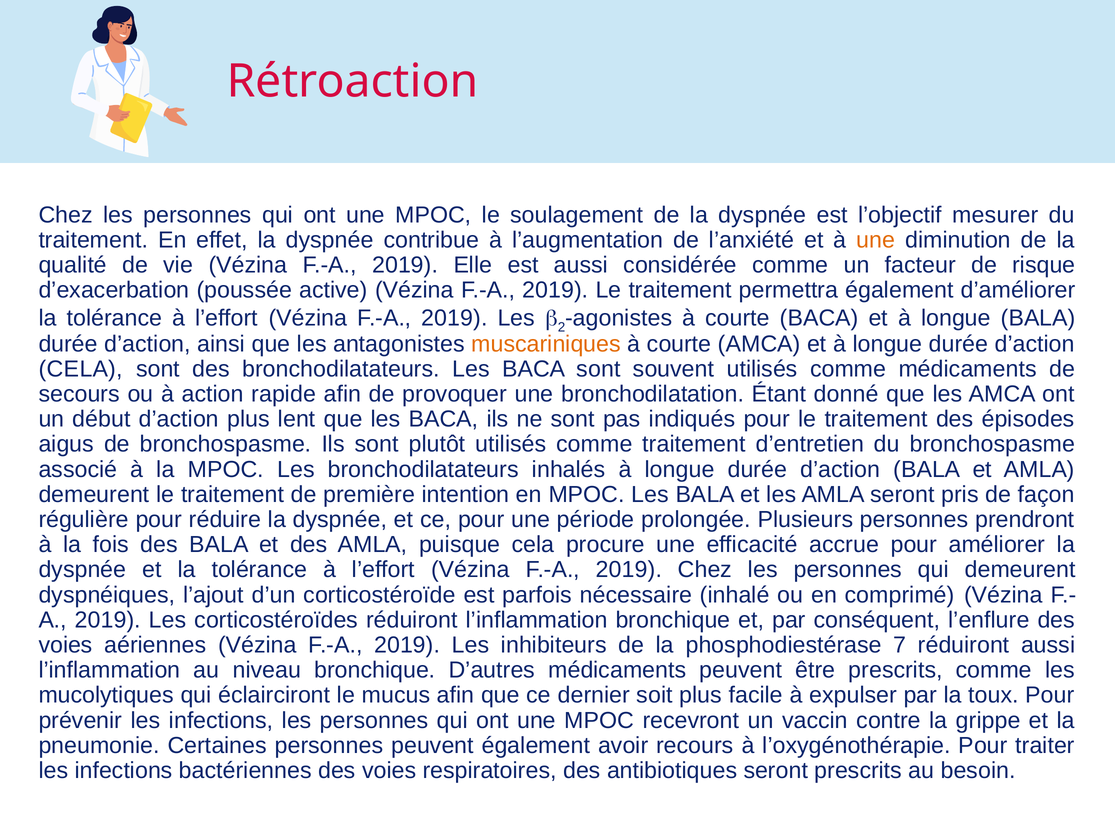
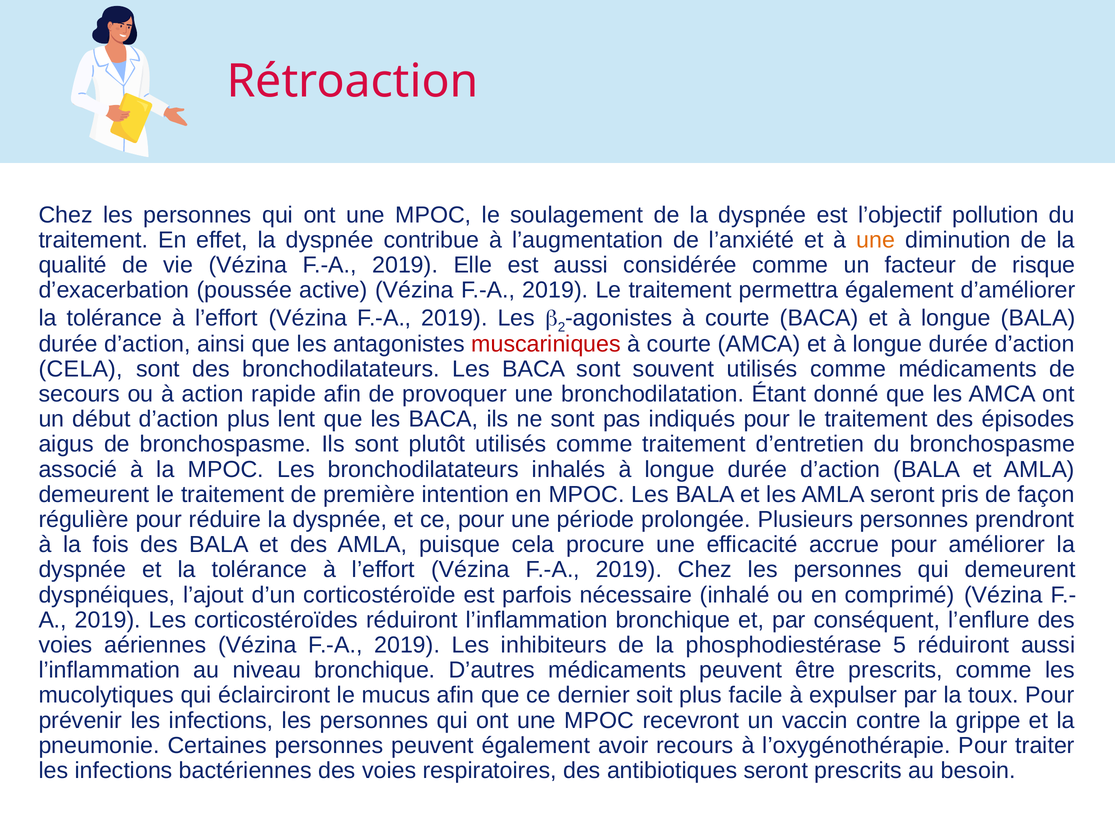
mesurer: mesurer -> pollution
muscariniques colour: orange -> red
7: 7 -> 5
